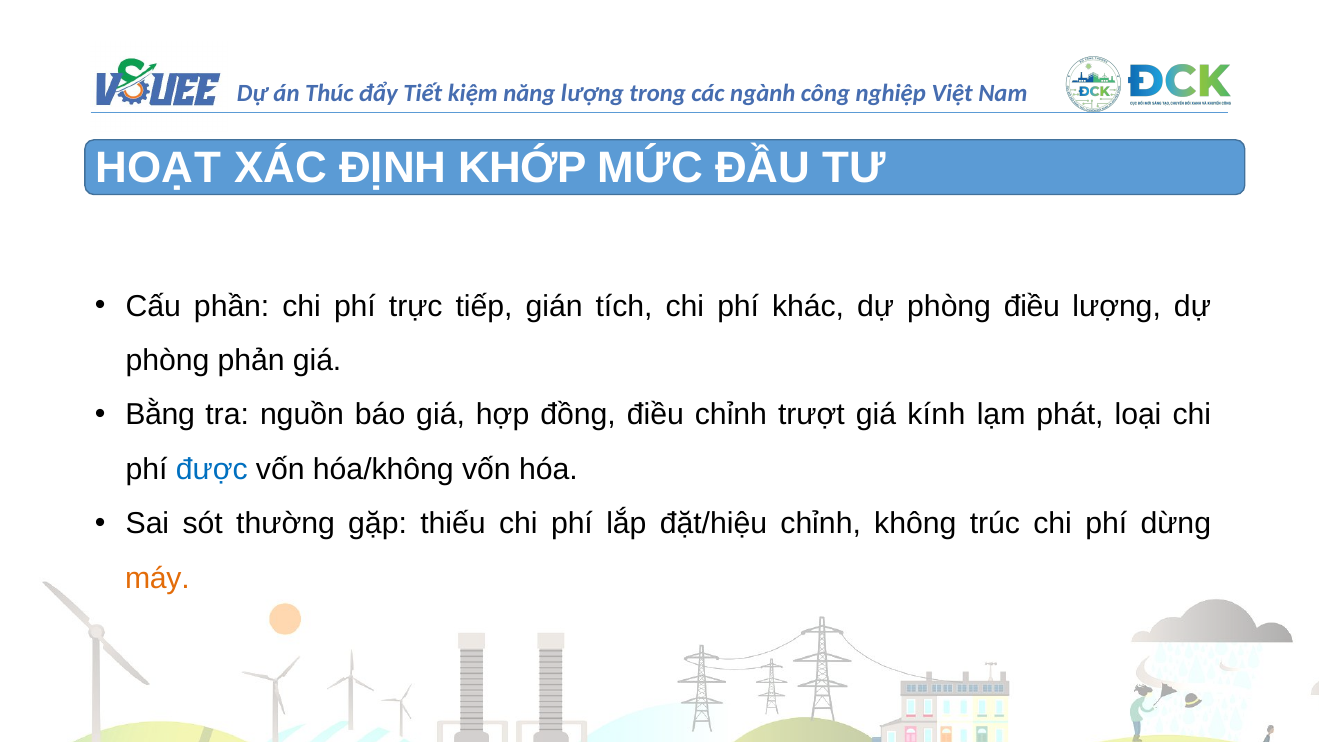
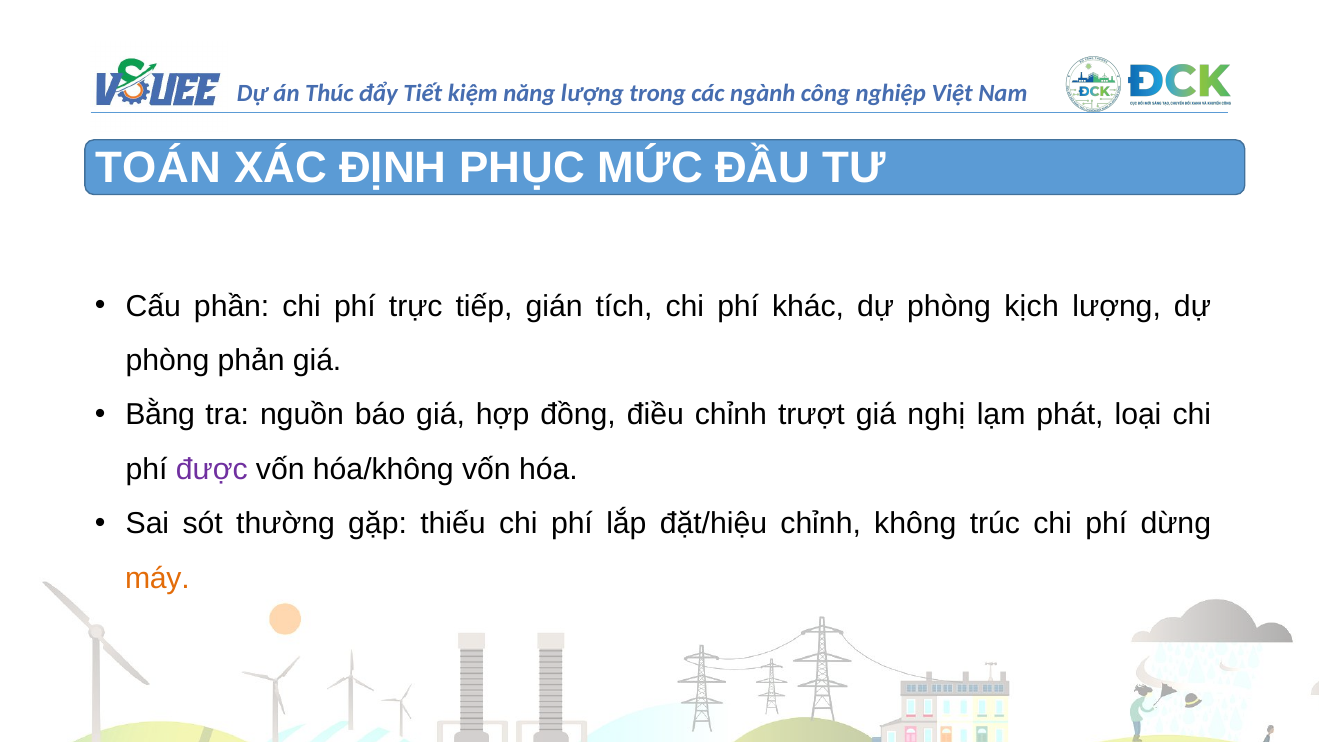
HOẠT: HOẠT -> TOÁN
KHỚP: KHỚP -> PHỤC
phòng điều: điều -> kịch
kính: kính -> nghị
được colour: blue -> purple
